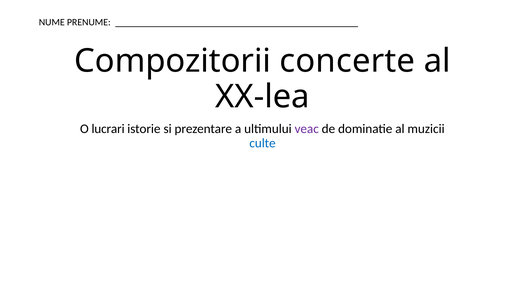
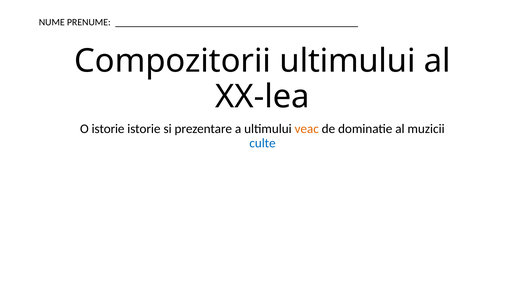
Compozitorii concerte: concerte -> ultimului
O lucrari: lucrari -> istorie
veac colour: purple -> orange
